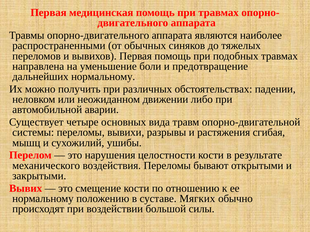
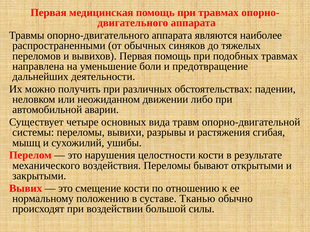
дальнейших нормальному: нормальному -> деятельности
Мягких: Мягких -> Тканью
